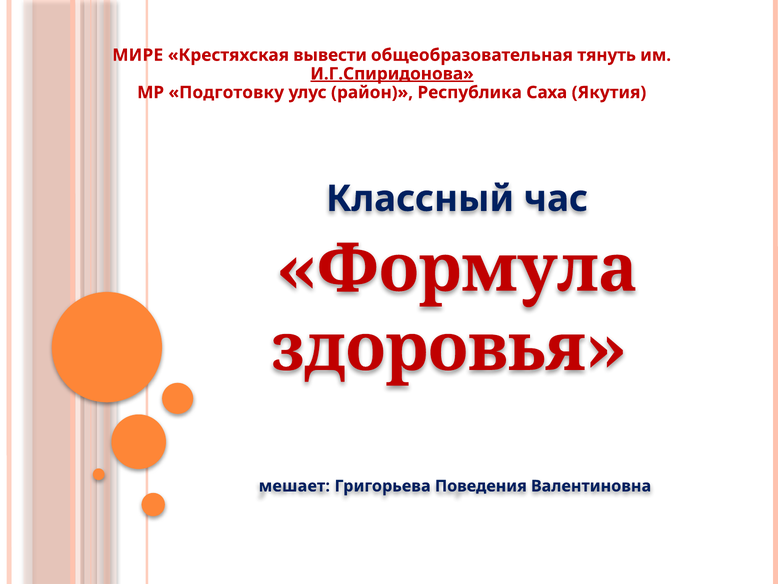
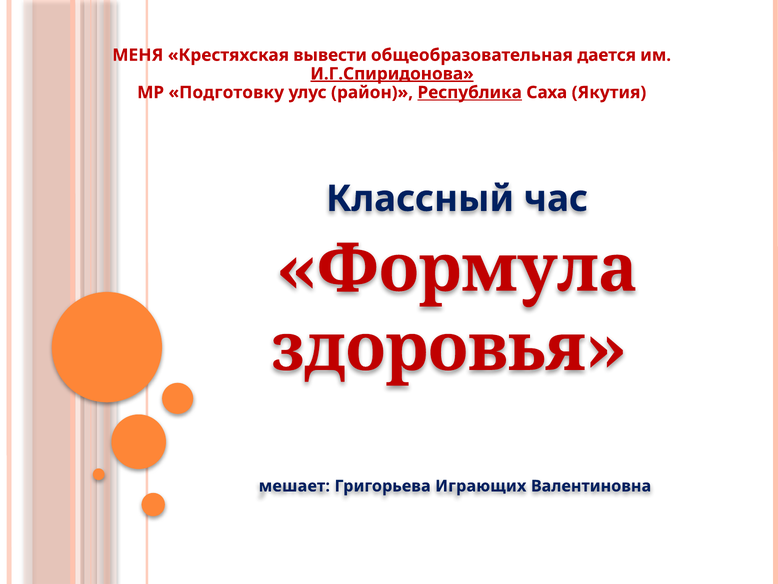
МИРЕ: МИРЕ -> МЕНЯ
тянуть: тянуть -> дается
Республика underline: none -> present
Поведения: Поведения -> Играющих
